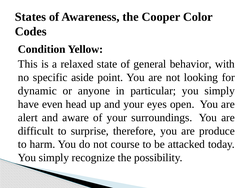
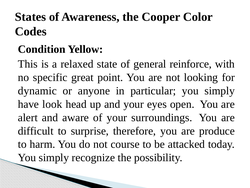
behavior: behavior -> reinforce
aside: aside -> great
even: even -> look
